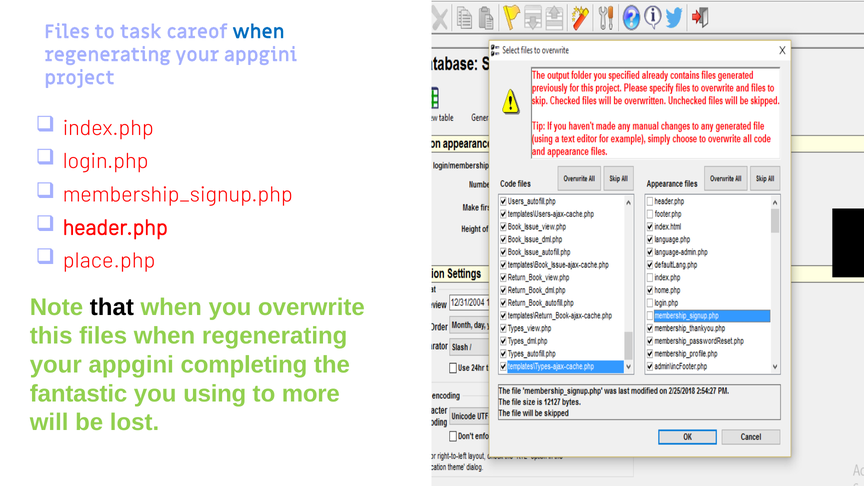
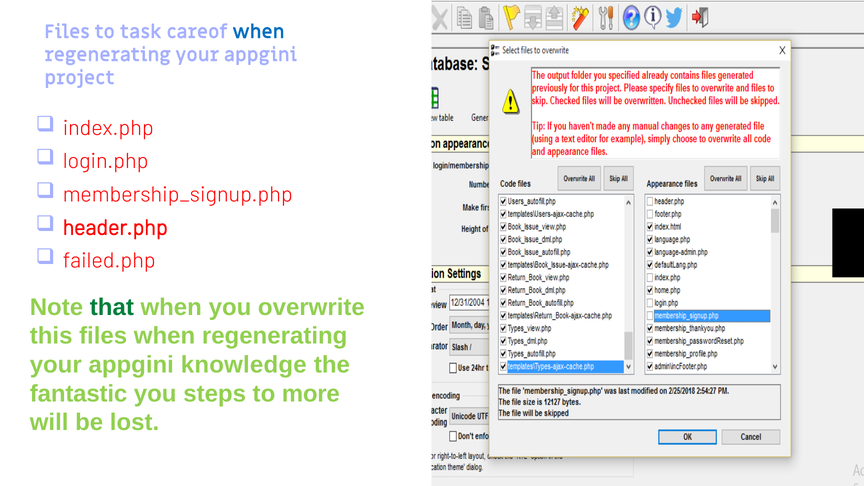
place.php: place.php -> failed.php
that colour: black -> green
completing: completing -> knowledge
using: using -> steps
